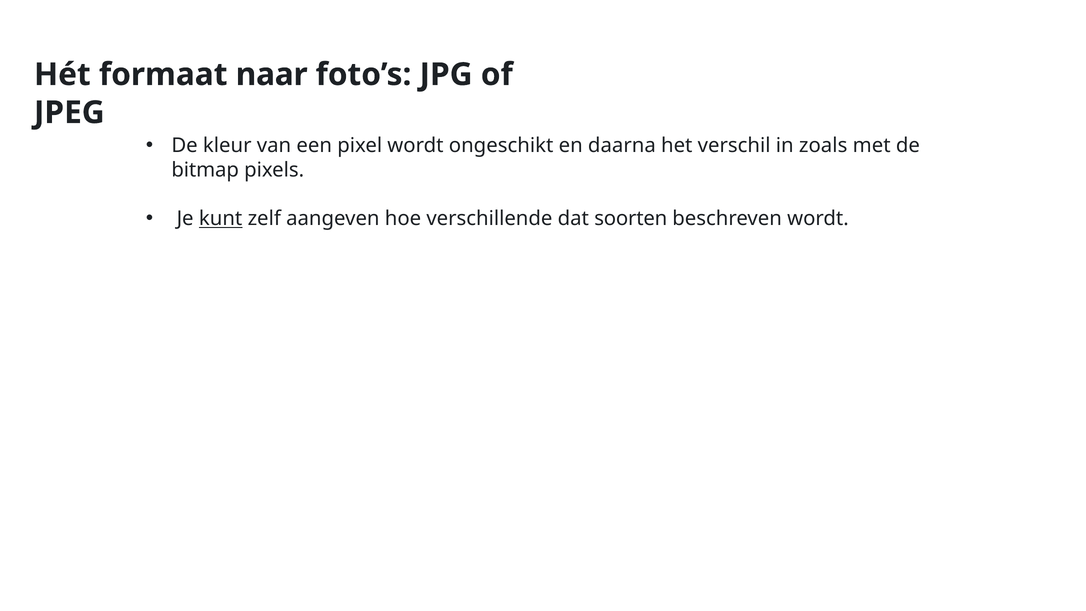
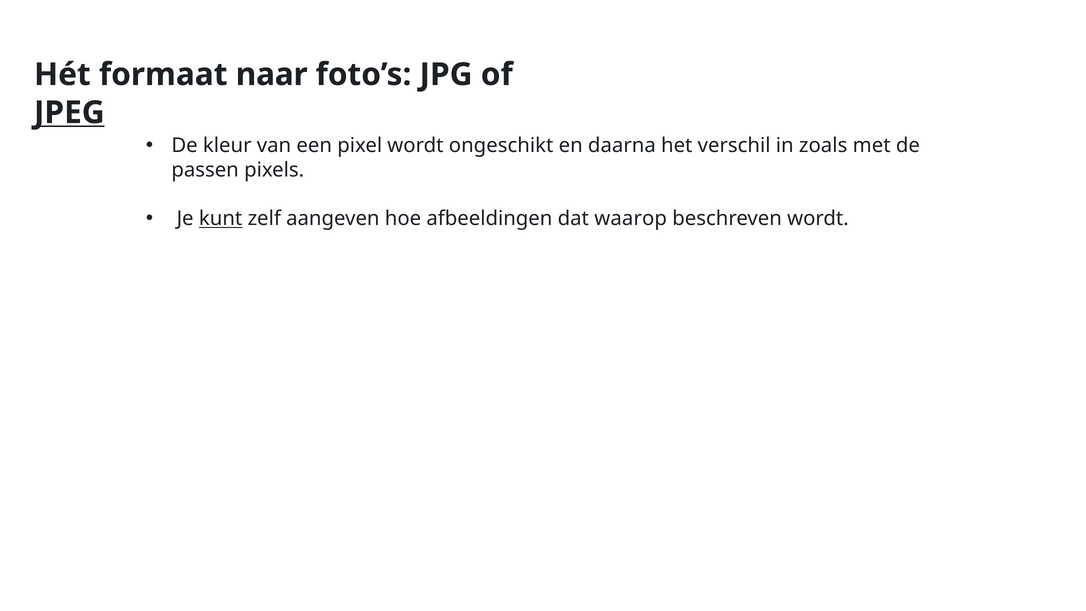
JPEG underline: none -> present
bitmap: bitmap -> passen
verschillende: verschillende -> afbeeldingen
soorten: soorten -> waarop
